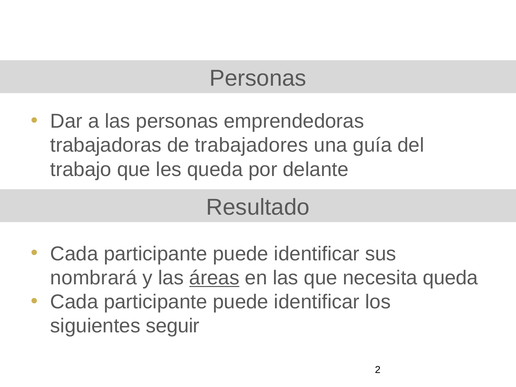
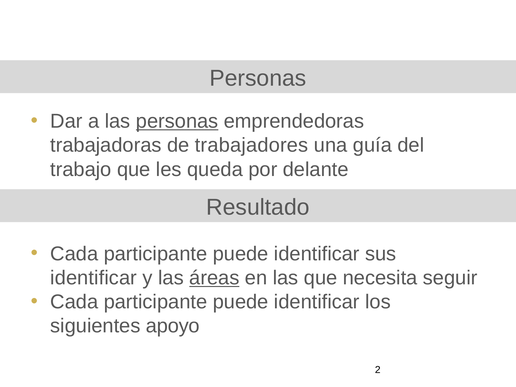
personas at (177, 121) underline: none -> present
nombrará at (94, 278): nombrará -> identificar
necesita queda: queda -> seguir
seguir: seguir -> apoyo
